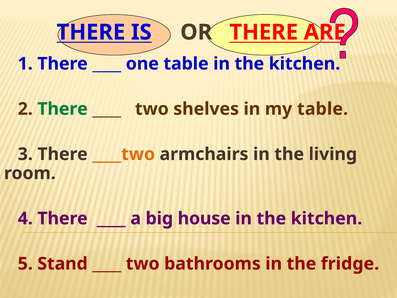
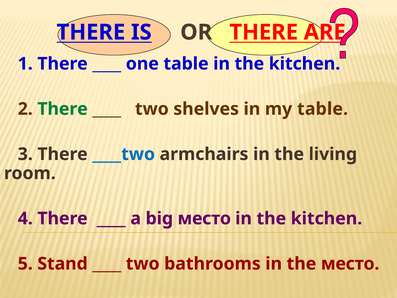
____two colour: orange -> blue
big house: house -> место
the fridge: fridge -> место
